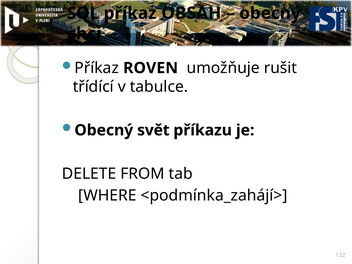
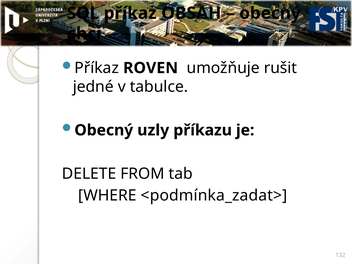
třídící: třídící -> jedné
svět: svět -> uzly
<podmínka_zahájí>: <podmínka_zahájí> -> <podmínka_zadat>
